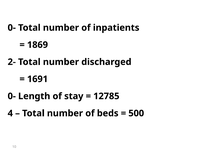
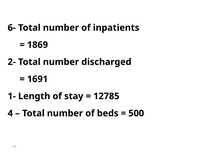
0- at (12, 28): 0- -> 6-
0- at (12, 96): 0- -> 1-
